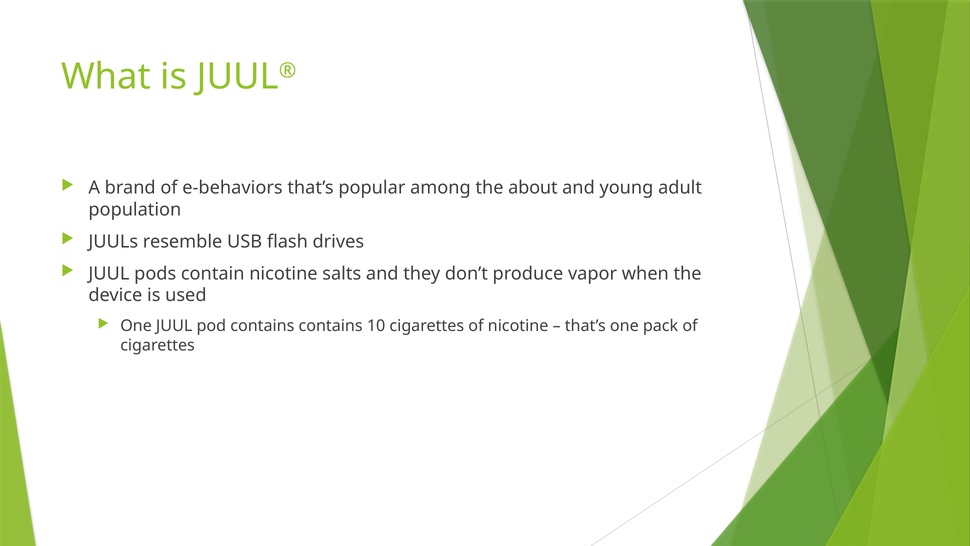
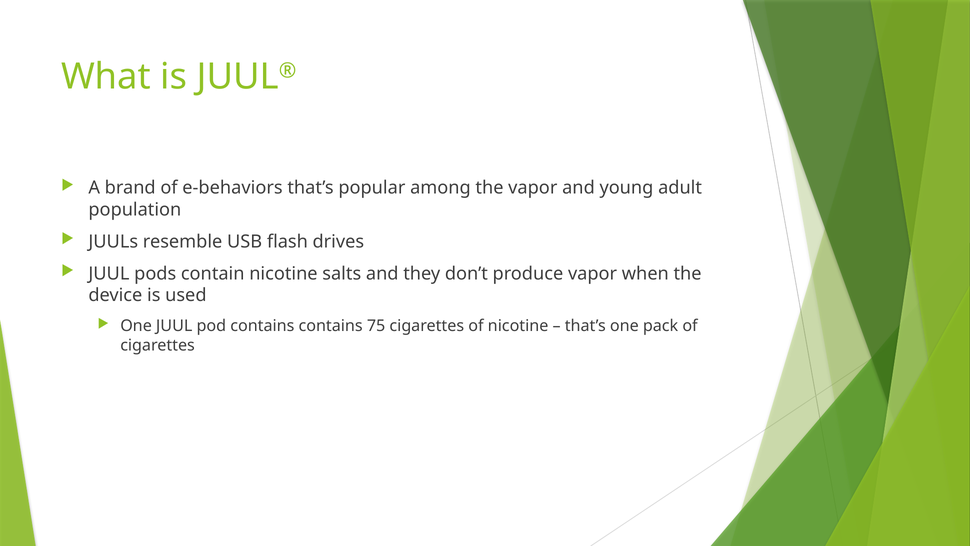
the about: about -> vapor
10: 10 -> 75
